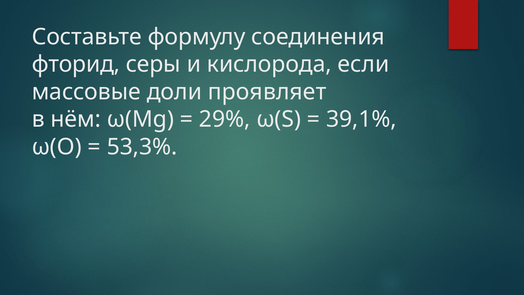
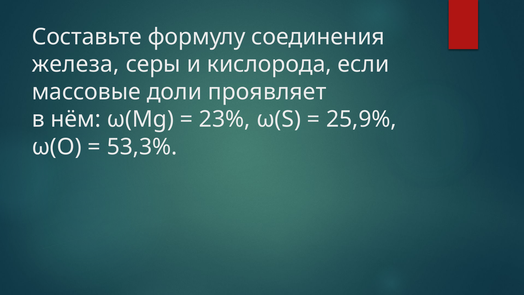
фторид: фторид -> железа
29%: 29% -> 23%
39,1%: 39,1% -> 25,9%
